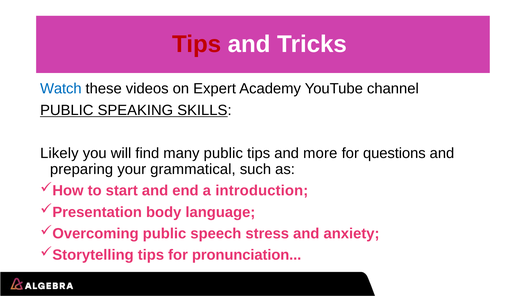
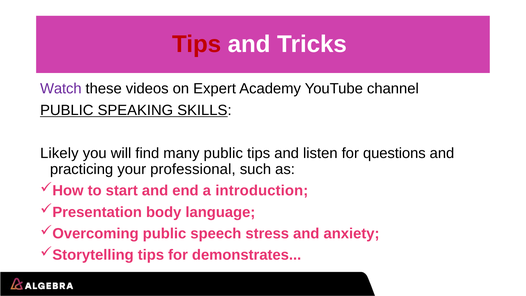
Watch colour: blue -> purple
more: more -> listen
preparing: preparing -> practicing
grammatical: grammatical -> professional
pronunciation: pronunciation -> demonstrates
